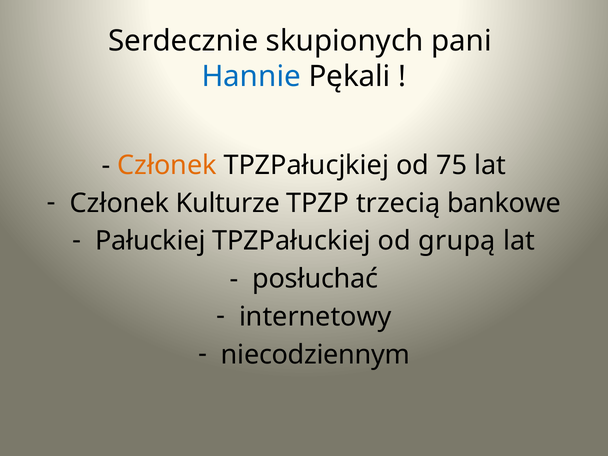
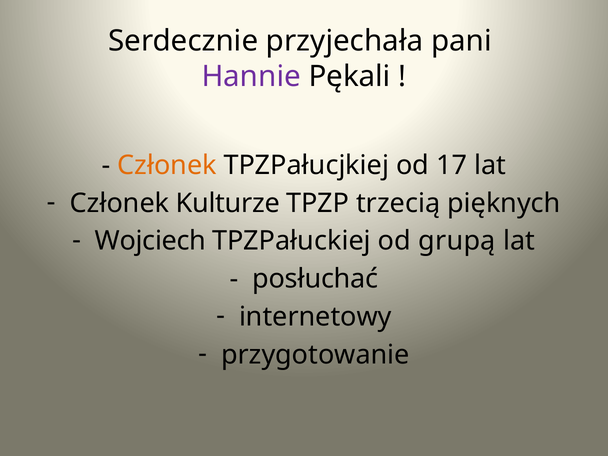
skupionych: skupionych -> przyjechała
Hannie colour: blue -> purple
75: 75 -> 17
bankowe: bankowe -> pięknych
Pałuckiej: Pałuckiej -> Wojciech
niecodziennym: niecodziennym -> przygotowanie
